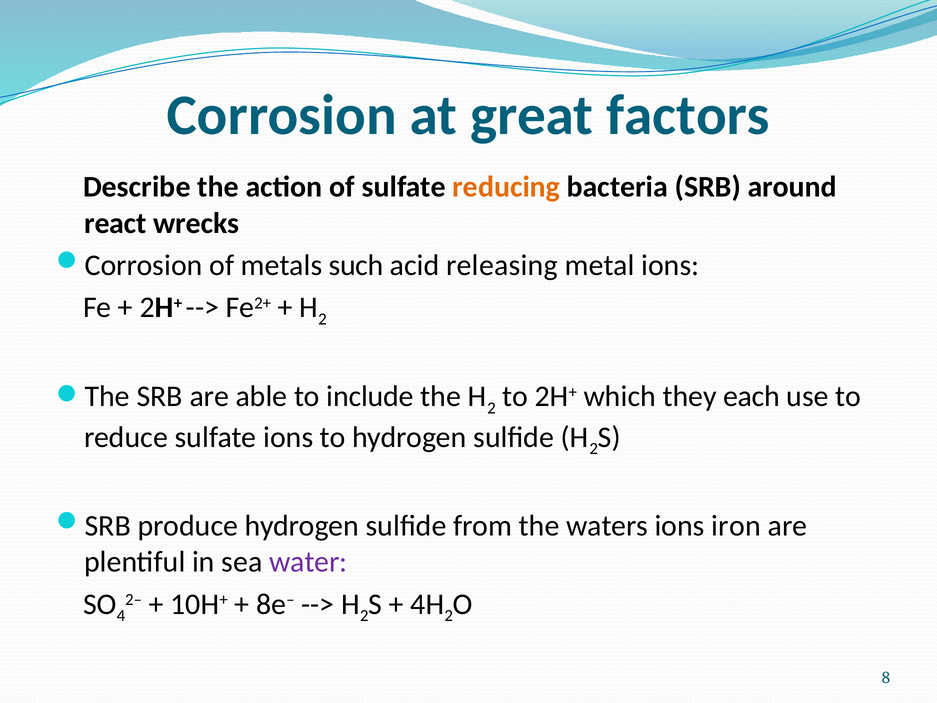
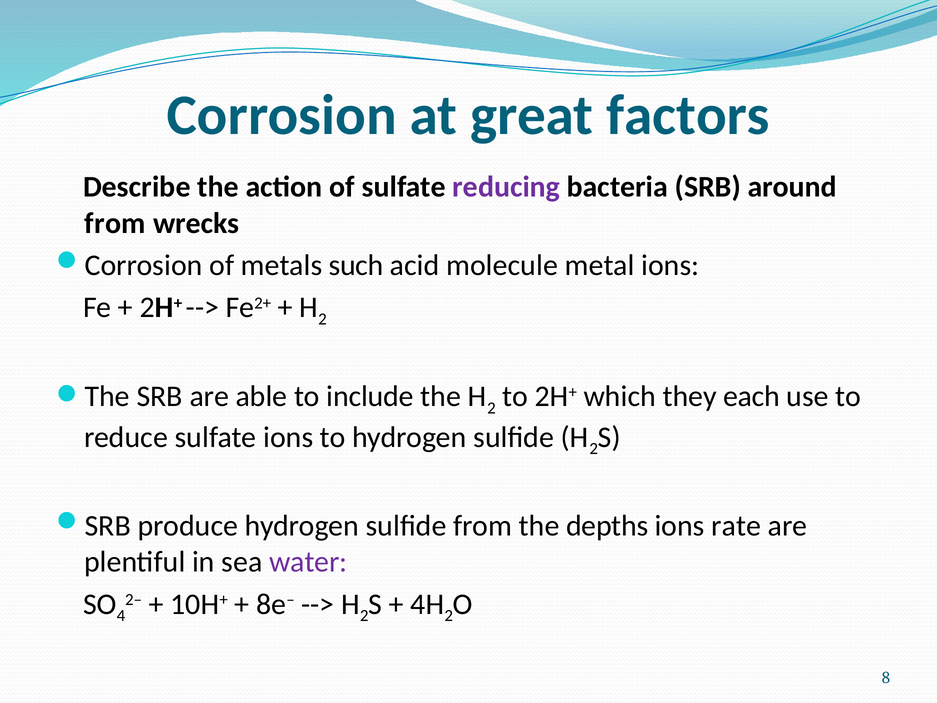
reducing colour: orange -> purple
react at (115, 223): react -> from
releasing: releasing -> molecule
waters: waters -> depths
iron: iron -> rate
